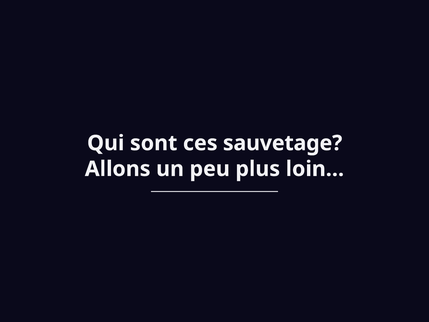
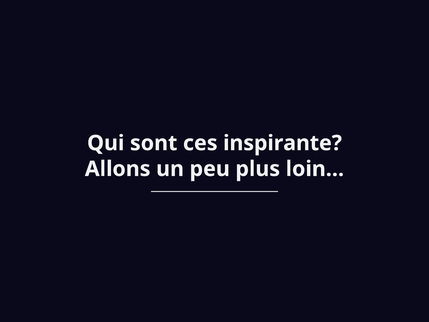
sauvetage: sauvetage -> inspirante
